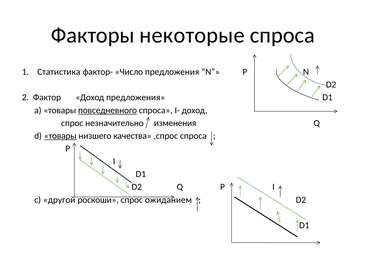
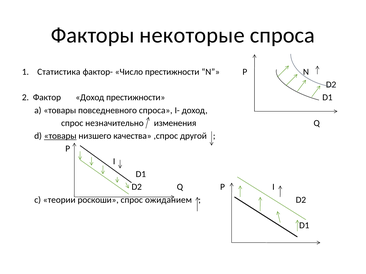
Число предложения: предложения -> престижности
Доход предложения: предложения -> престижности
повседневного underline: present -> none
,спрос спроса: спроса -> другой
другой: другой -> теории
